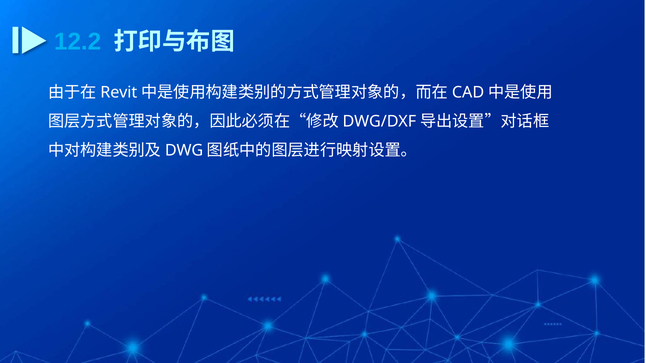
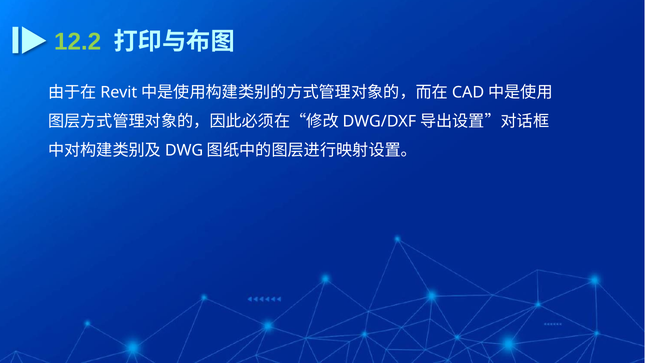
12.2 colour: light blue -> light green
